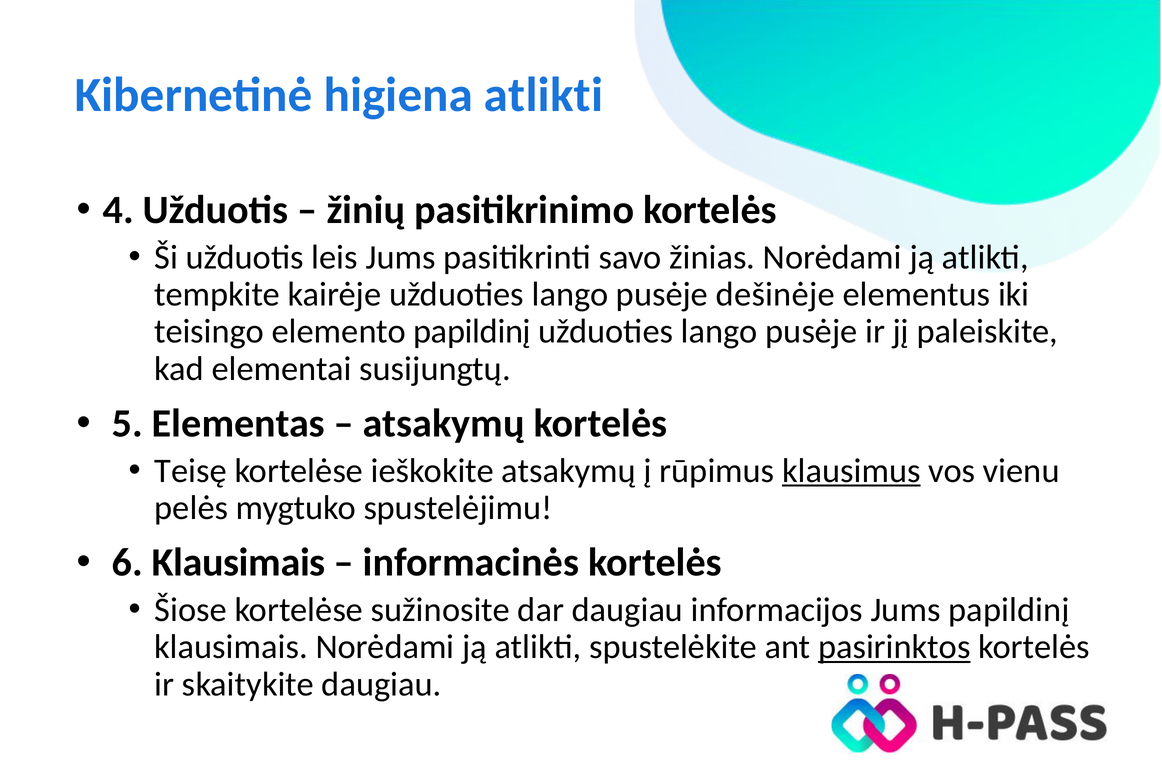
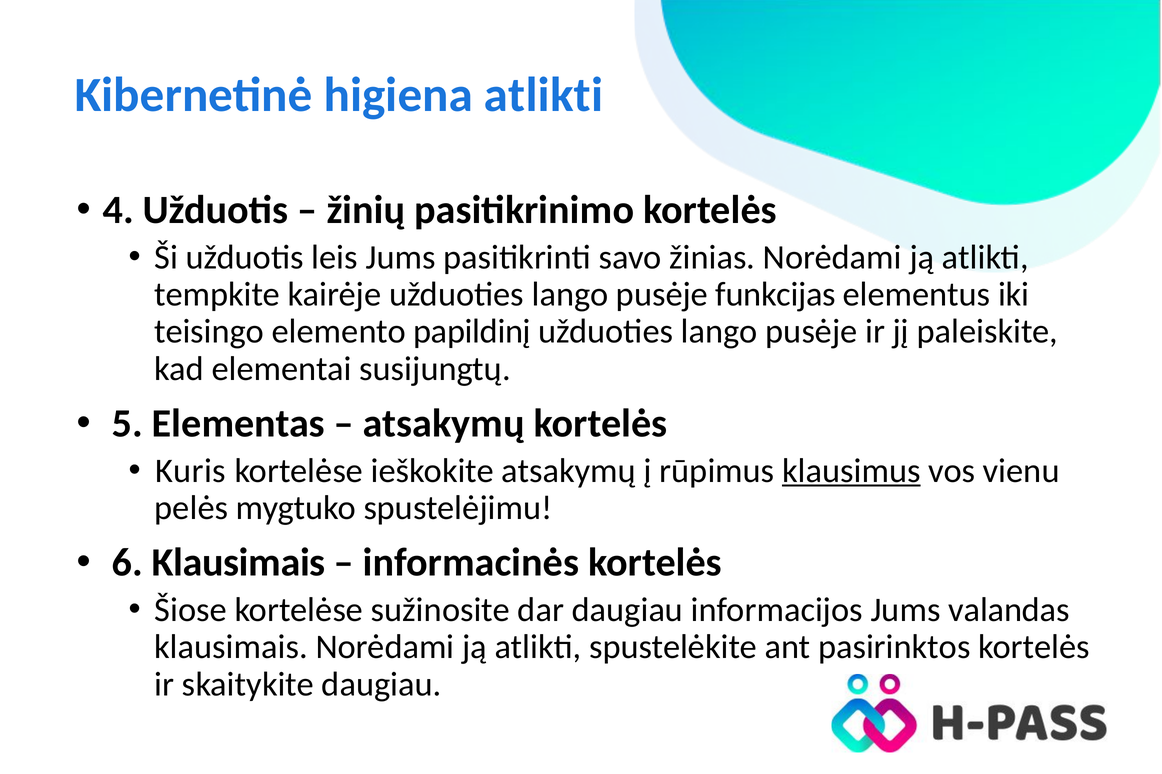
dešinėje: dešinėje -> funkcijas
Teisę: Teisę -> Kuris
Jums papildinį: papildinį -> valandas
pasirinktos underline: present -> none
